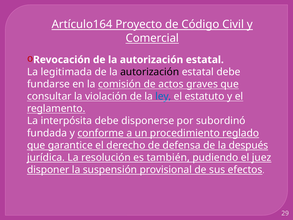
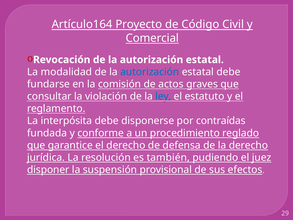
legitimada: legitimada -> modalidad
autorización at (150, 72) colour: black -> blue
subordinó: subordinó -> contraídas
la después: después -> derecho
